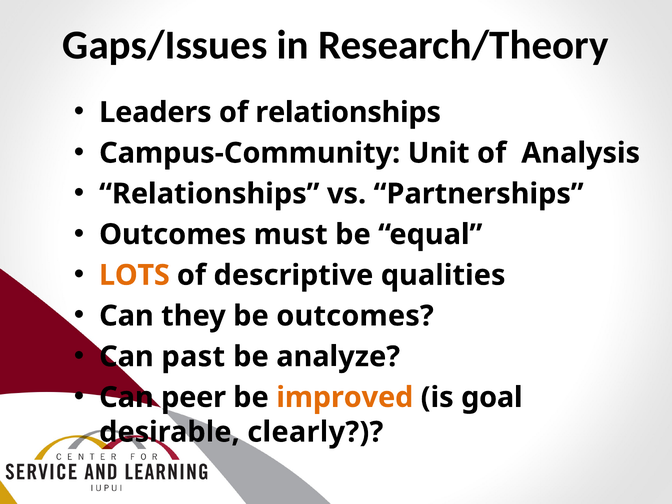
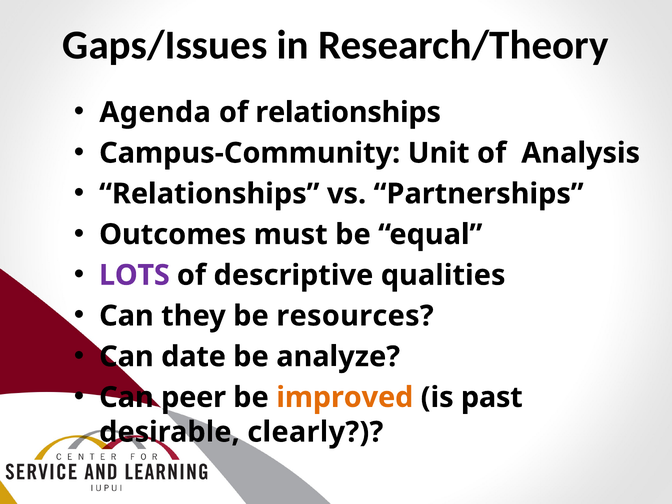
Leaders: Leaders -> Agenda
LOTS colour: orange -> purple
be outcomes: outcomes -> resources
past: past -> date
goal: goal -> past
